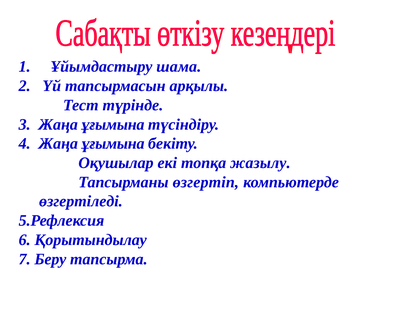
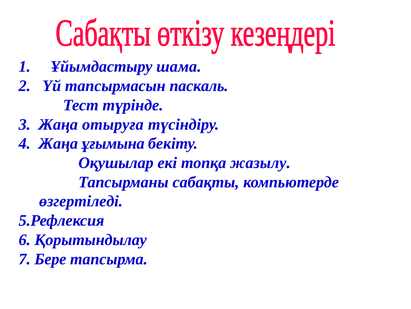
арқылы: арқылы -> паскаль
3 Жаңа ұғымына: ұғымына -> отыруға
өзгертіп: өзгертіп -> сабақты
Беру: Беру -> Бере
